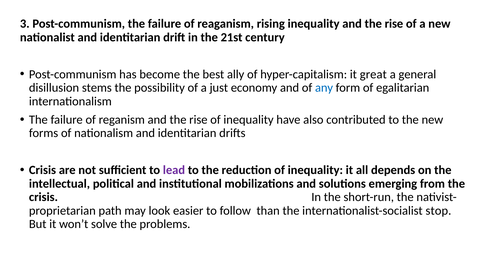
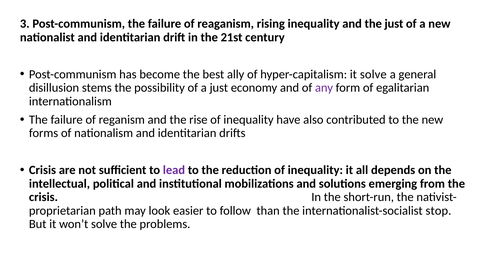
inequality and the rise: rise -> just
it great: great -> solve
any colour: blue -> purple
